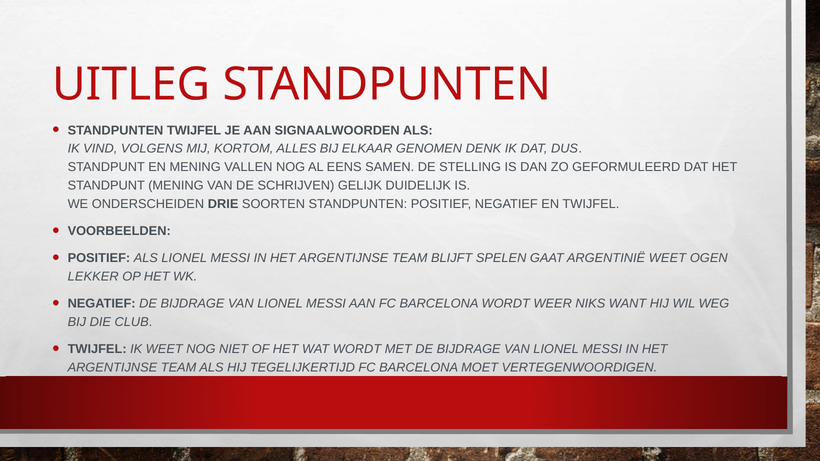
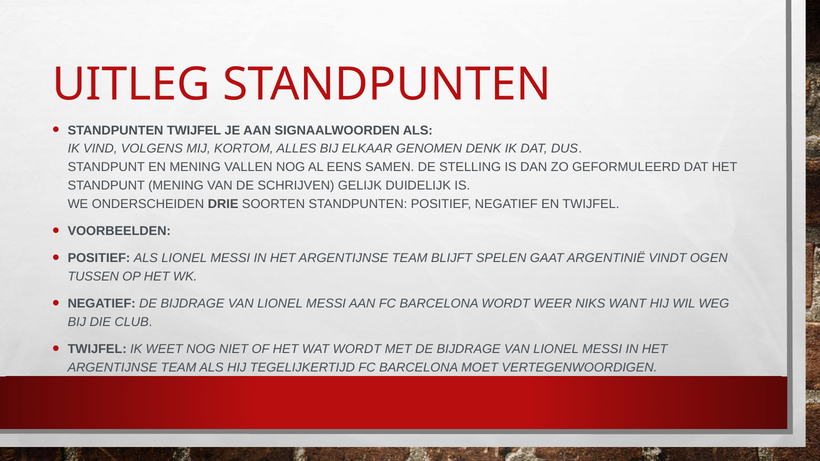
ARGENTINIË WEET: WEET -> VINDT
LEKKER: LEKKER -> TUSSEN
